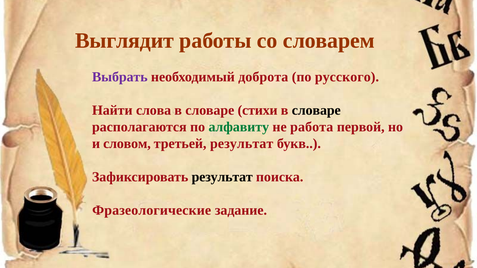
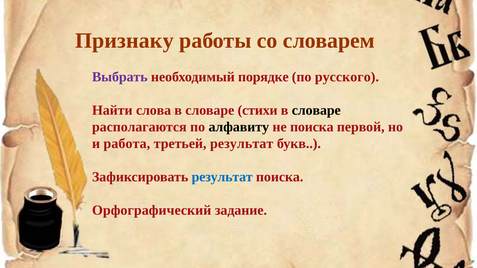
Выглядит: Выглядит -> Признаку
доброта: доброта -> порядке
алфавиту colour: green -> black
не работа: работа -> поиска
словом: словом -> работа
результат at (222, 177) colour: black -> blue
Фразеологические: Фразеологические -> Орфографический
